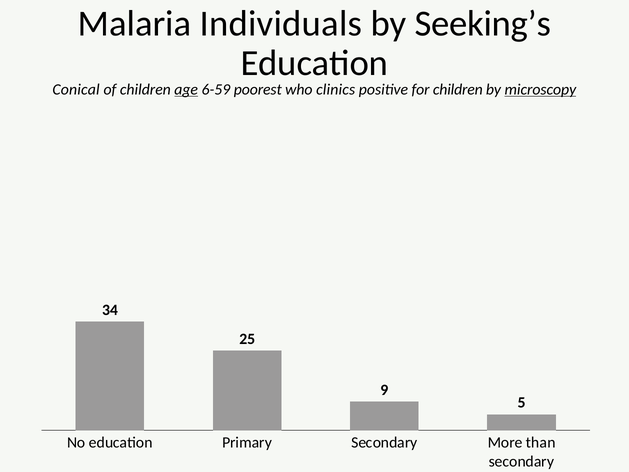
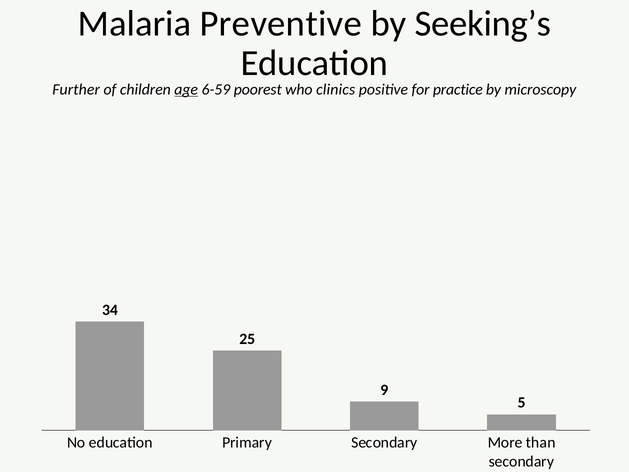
Individuals: Individuals -> Preventive
Conical: Conical -> Further
for children: children -> practice
microscopy underline: present -> none
